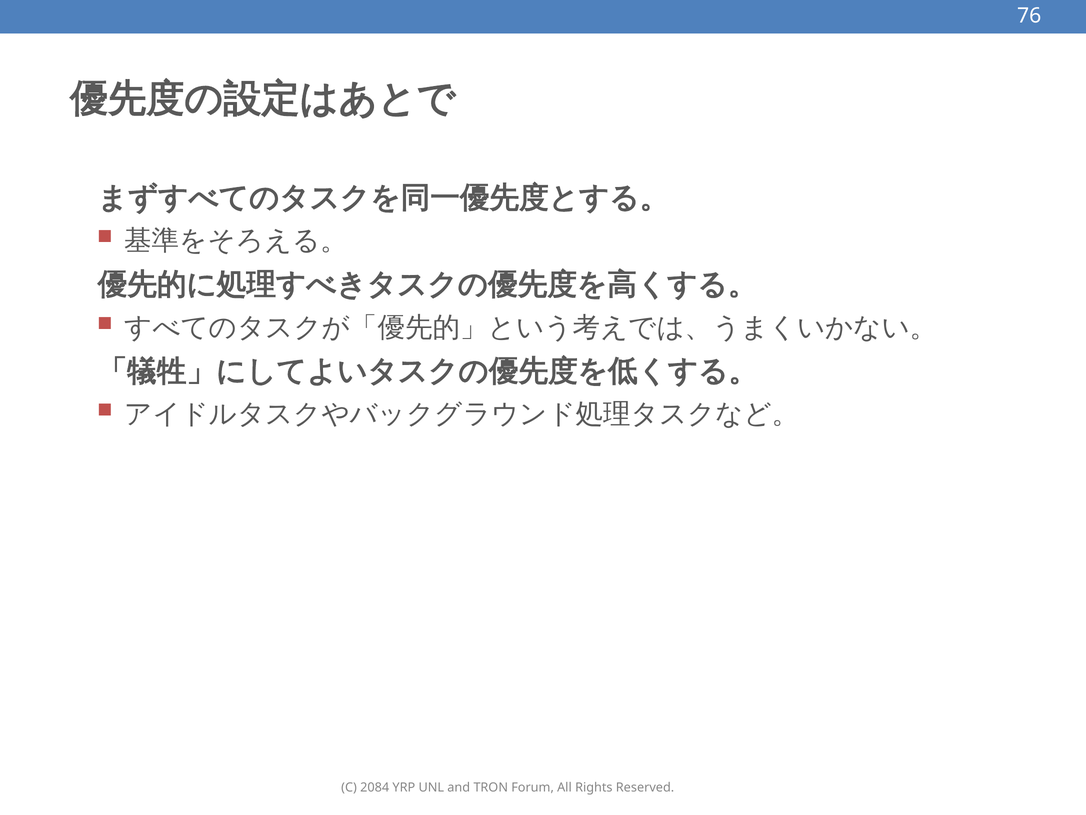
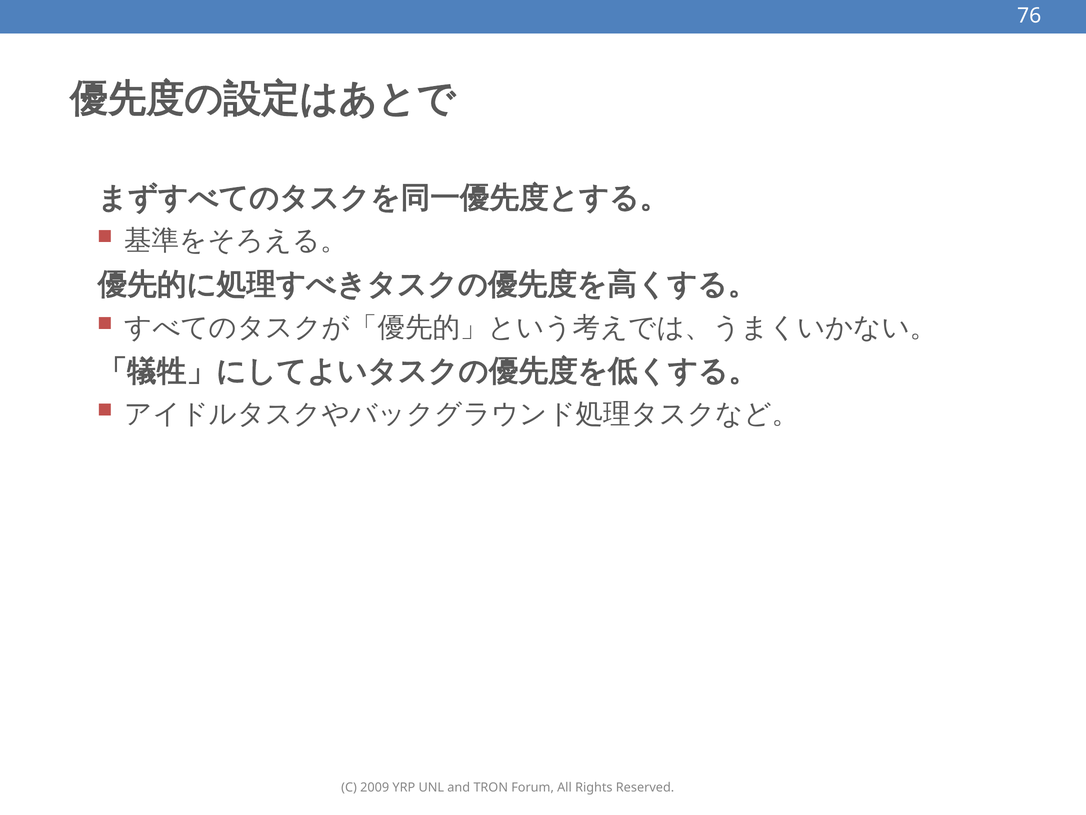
2084: 2084 -> 2009
